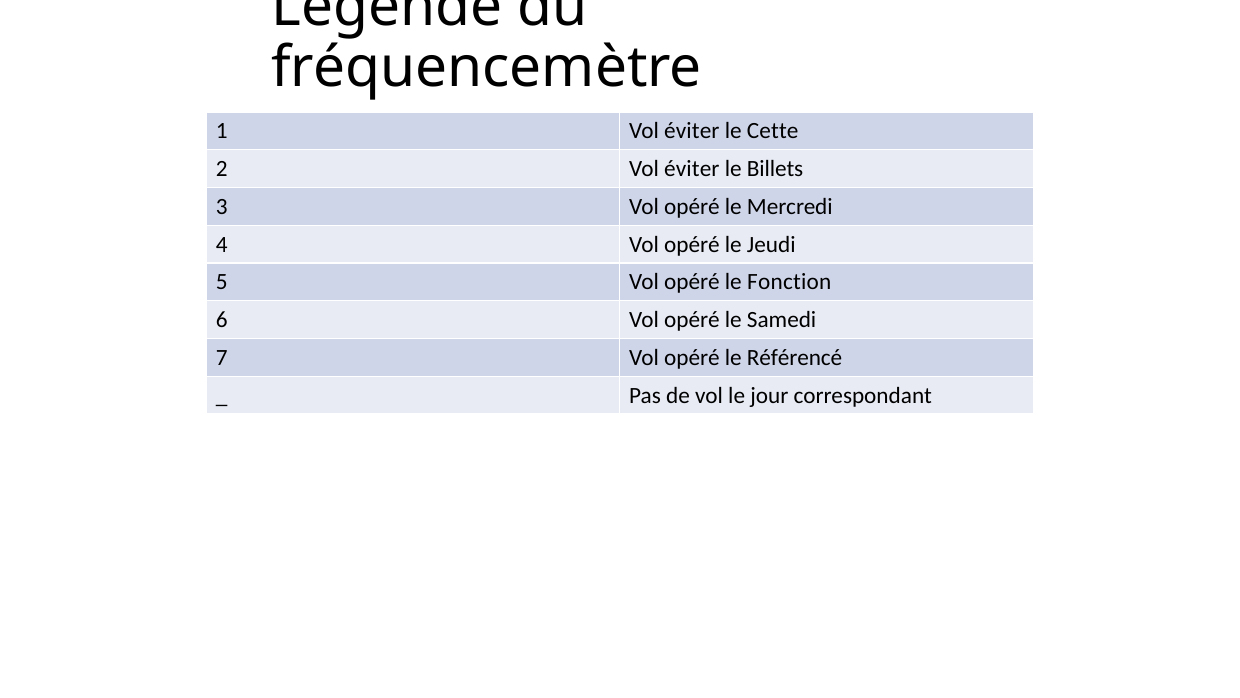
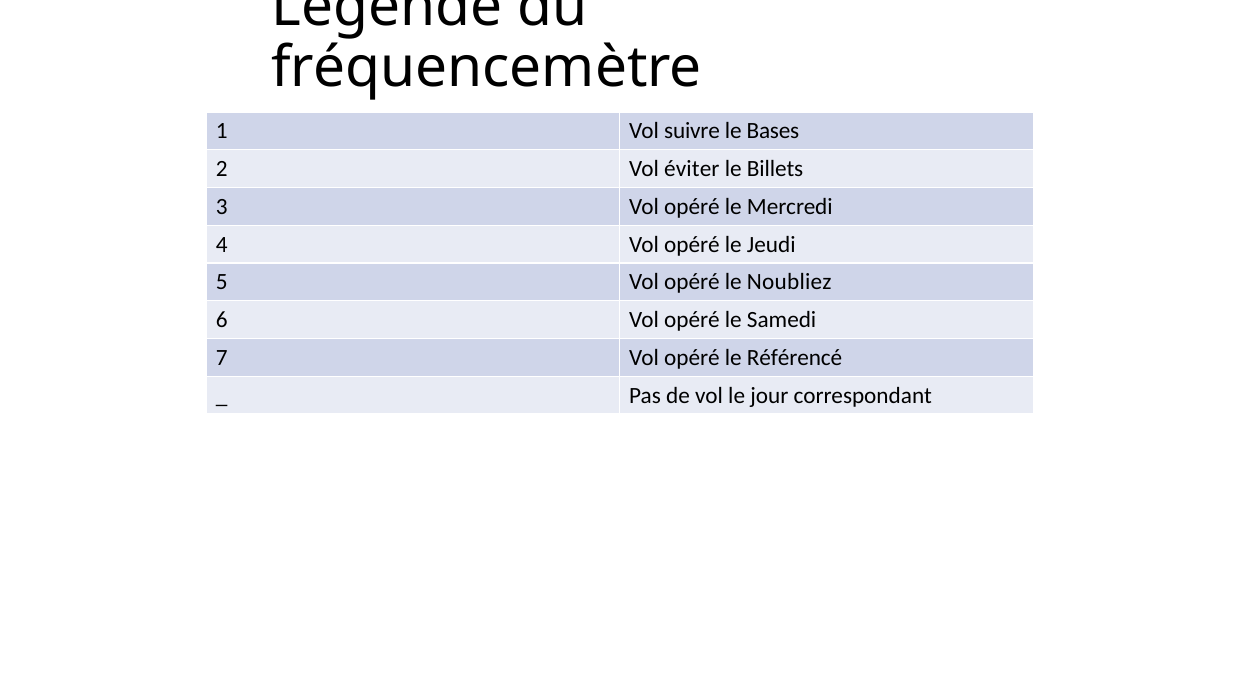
1 Vol éviter: éviter -> suivre
Cette: Cette -> Bases
Fonction: Fonction -> Noubliez
